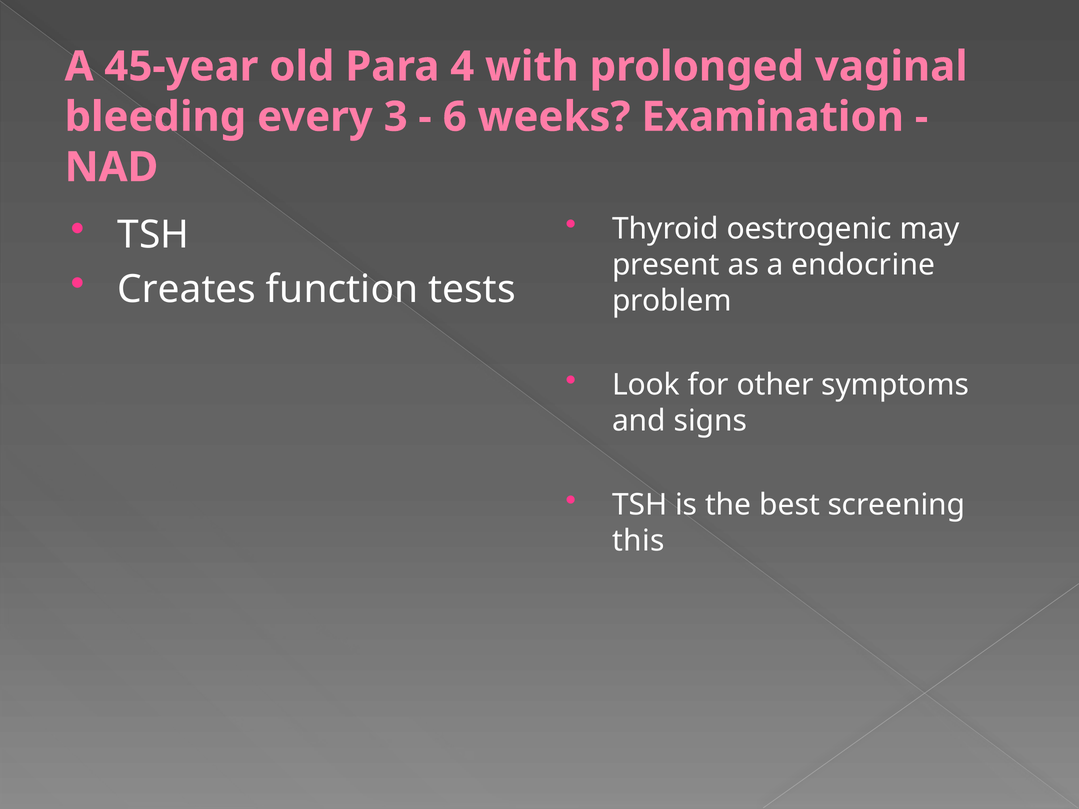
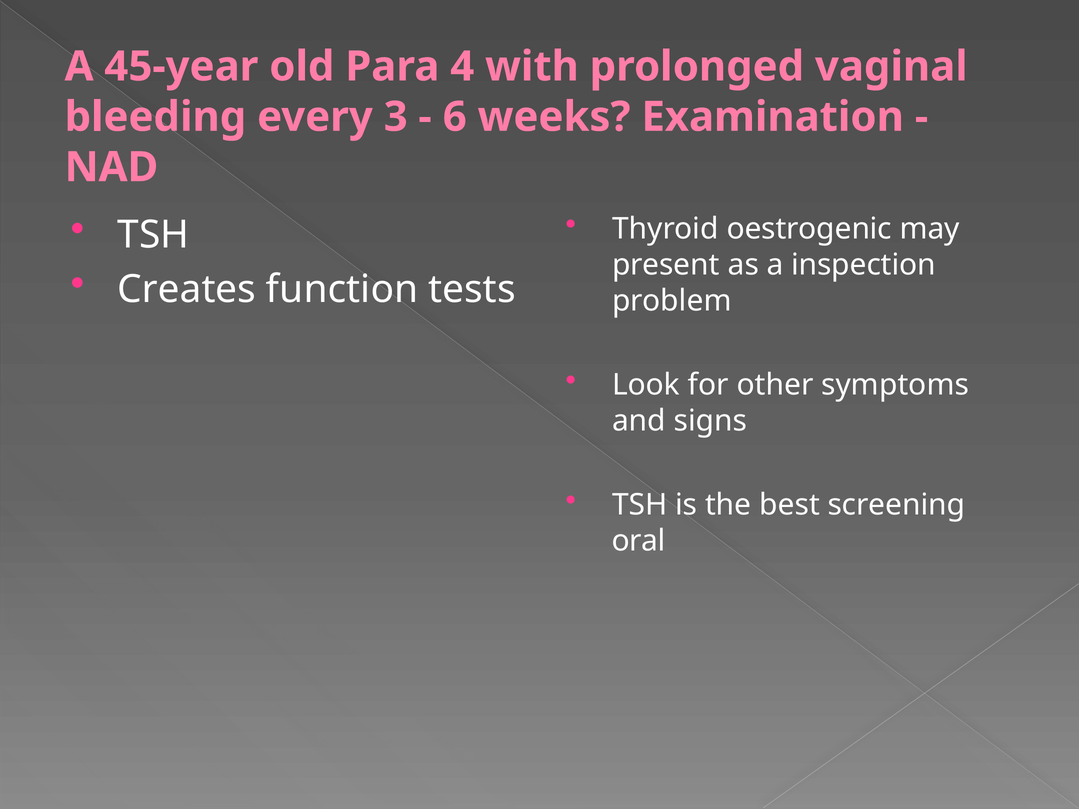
endocrine: endocrine -> inspection
this: this -> oral
